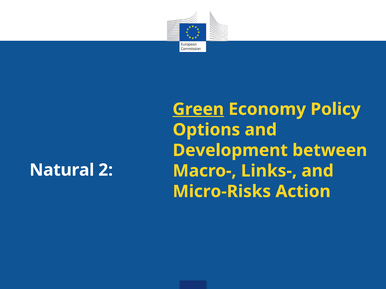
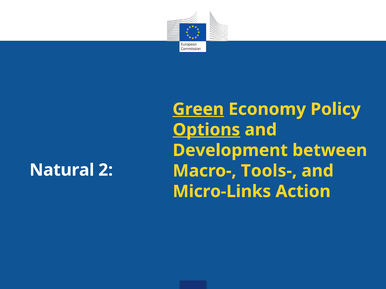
Options underline: none -> present
Links-: Links- -> Tools-
Micro-Risks: Micro-Risks -> Micro-Links
